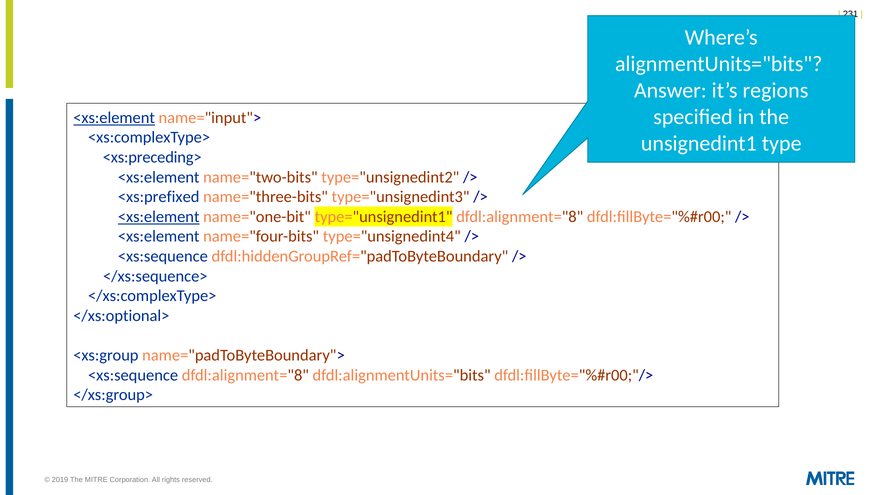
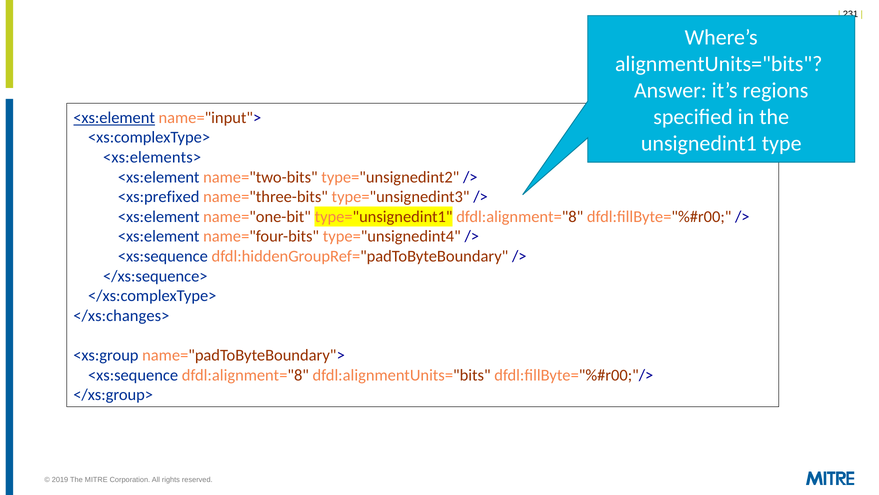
<xs:preceding>: <xs:preceding> -> <xs:elements>
<xs:element at (159, 216) underline: present -> none
</xs:optional>: </xs:optional> -> </xs:changes>
